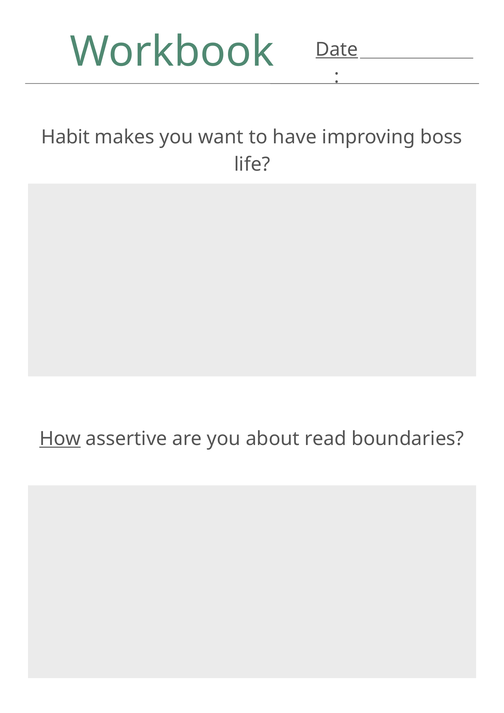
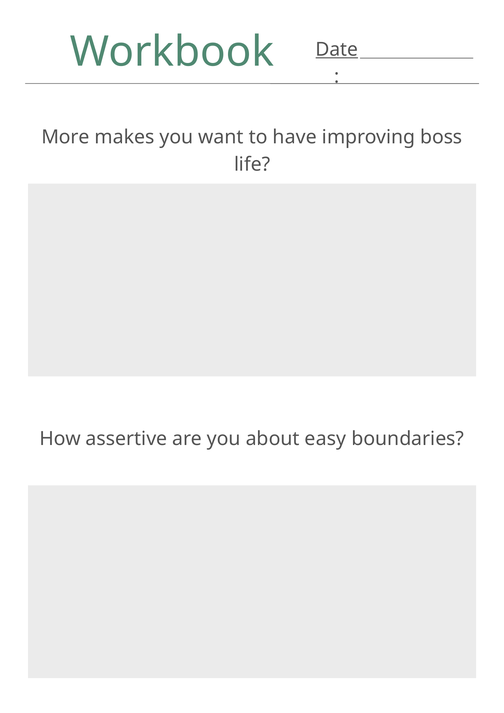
Habit: Habit -> More
How underline: present -> none
read: read -> easy
